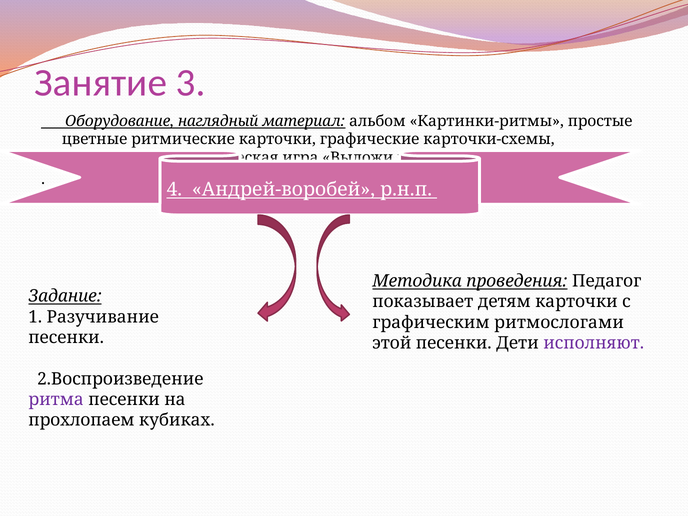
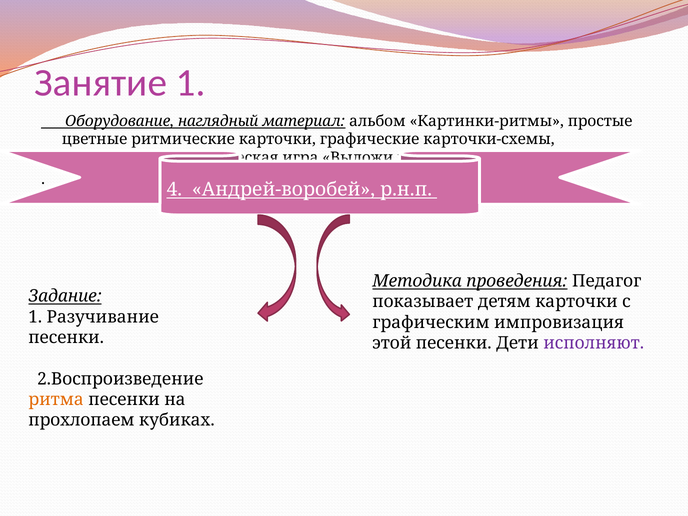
Занятие 3: 3 -> 1
ритмослогами: ритмослогами -> импровизация
ритма colour: purple -> orange
